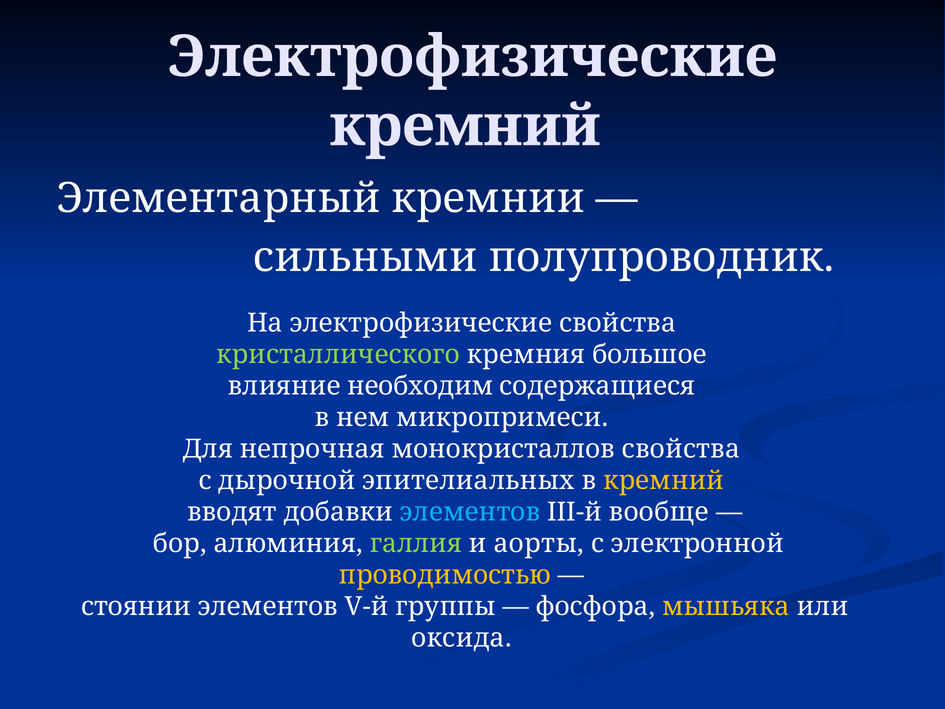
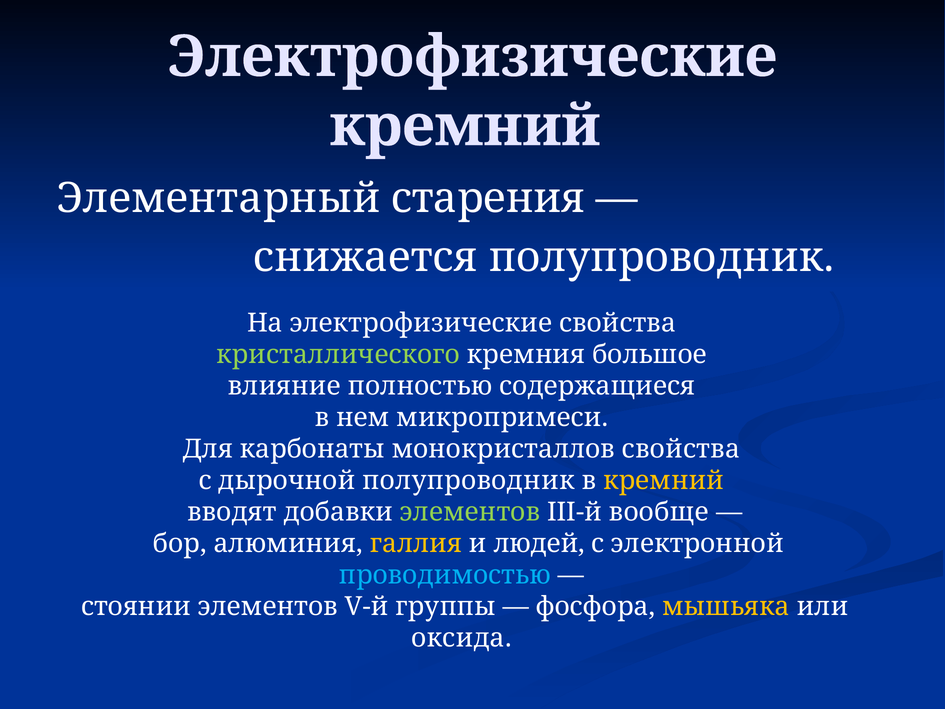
кремнии: кремнии -> старения
сильными: сильными -> снижается
необходим: необходим -> полностью
непрочная: непрочная -> карбонаты
дырочной эпителиальных: эпителиальных -> полупроводник
элементов at (470, 512) colour: light blue -> light green
галлия colour: light green -> yellow
аорты: аорты -> людей
проводимостью colour: yellow -> light blue
